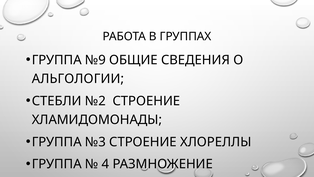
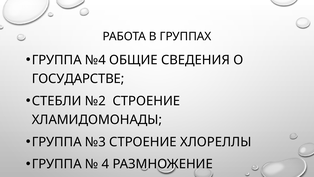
№9: №9 -> №4
АЛЬГОЛОГИИ: АЛЬГОЛОГИИ -> ГОСУДАРСТВЕ
